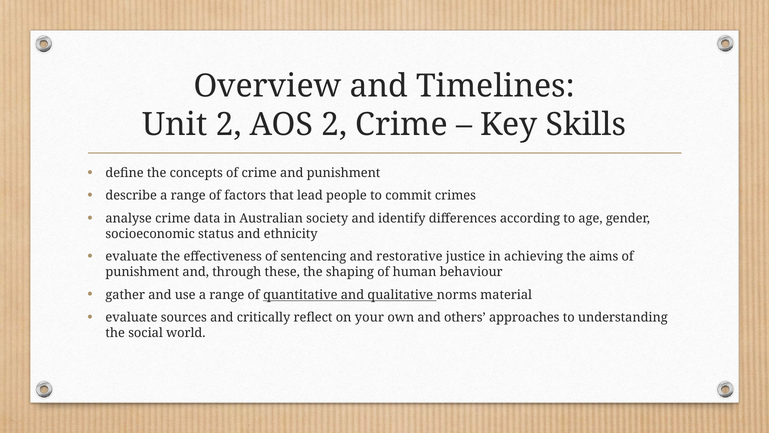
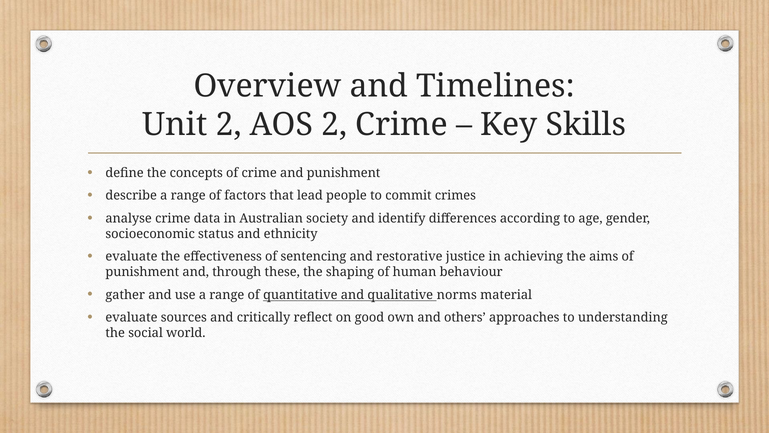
your: your -> good
